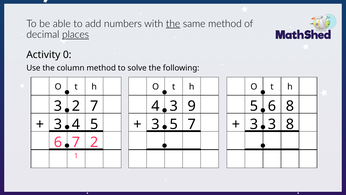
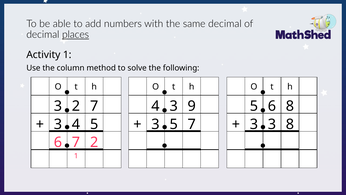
the at (173, 24) underline: present -> none
same method: method -> decimal
Activity 0: 0 -> 1
